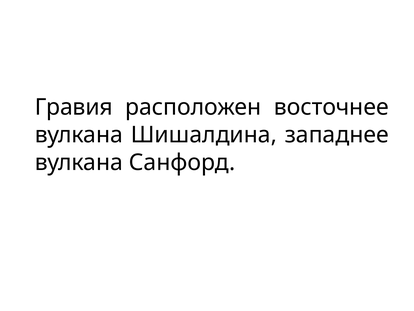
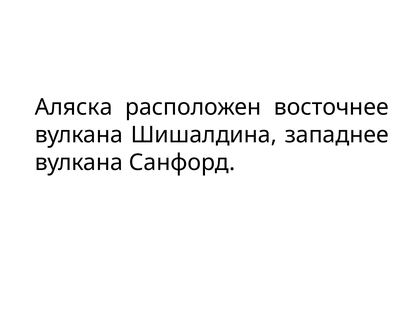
Гравия: Гравия -> Аляска
